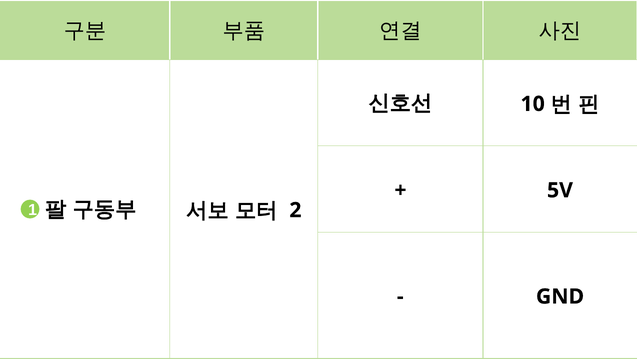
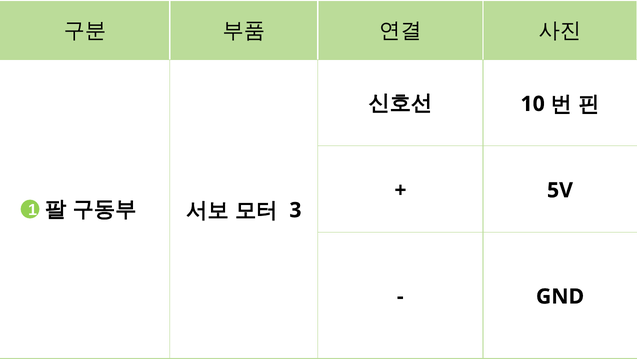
2: 2 -> 3
